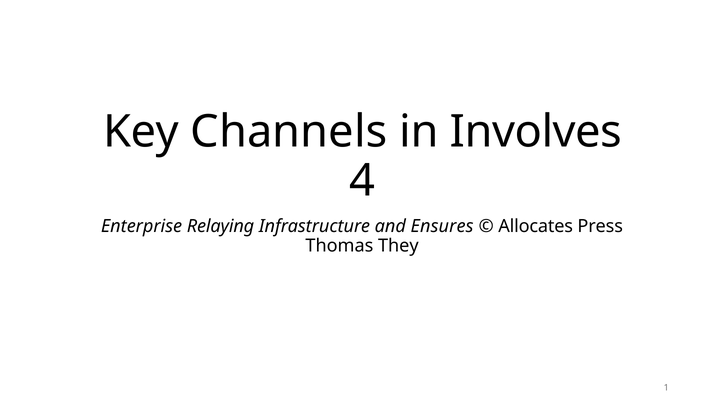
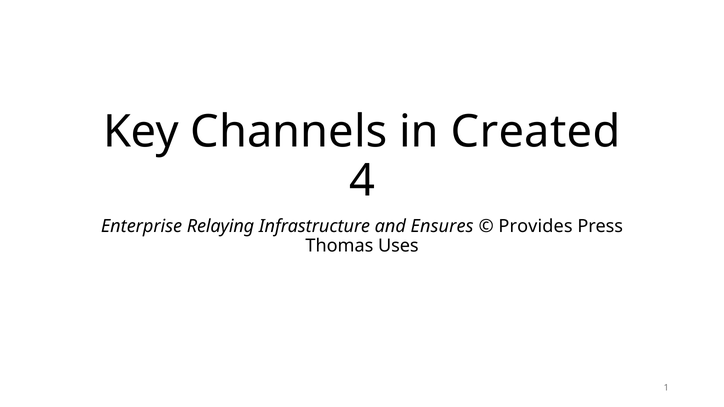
Involves: Involves -> Created
Allocates: Allocates -> Provides
They: They -> Uses
